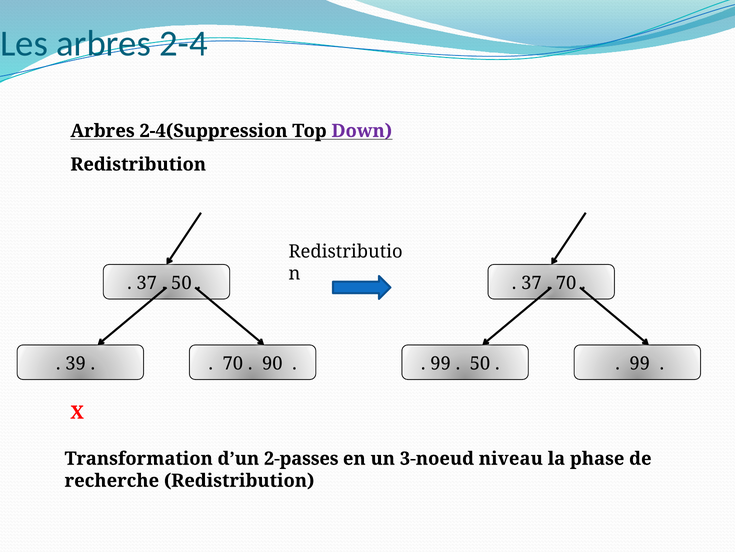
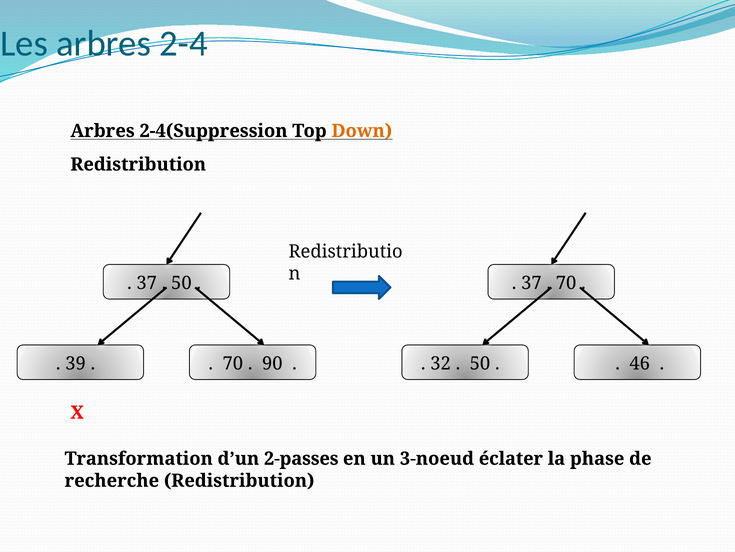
Down colour: purple -> orange
99 at (441, 363): 99 -> 32
99 at (640, 363): 99 -> 46
niveau: niveau -> éclater
